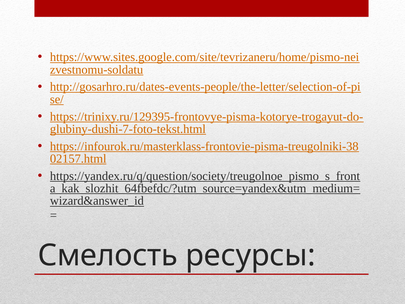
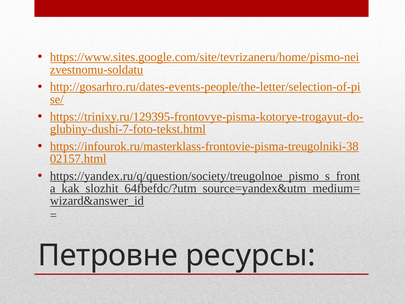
Смелость: Смелость -> Петровне
